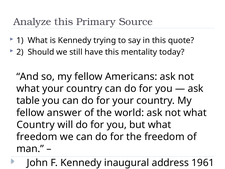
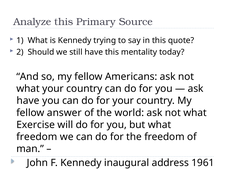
table at (28, 101): table -> have
Country at (36, 125): Country -> Exercise
